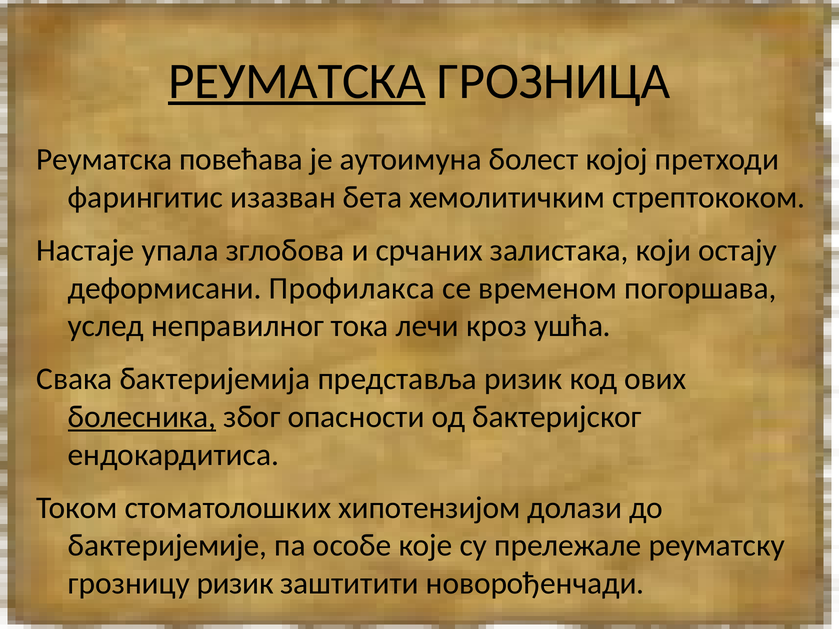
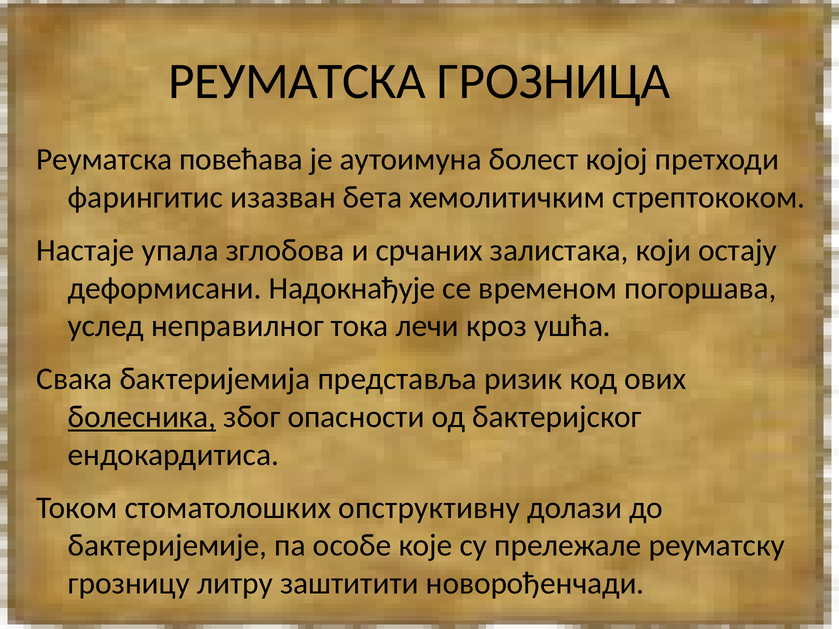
РЕУМАТСКА at (297, 81) underline: present -> none
Профилакса: Профилакса -> Надокнађује
хипотензијом: хипотензијом -> опструктивну
грозницу ризик: ризик -> литру
